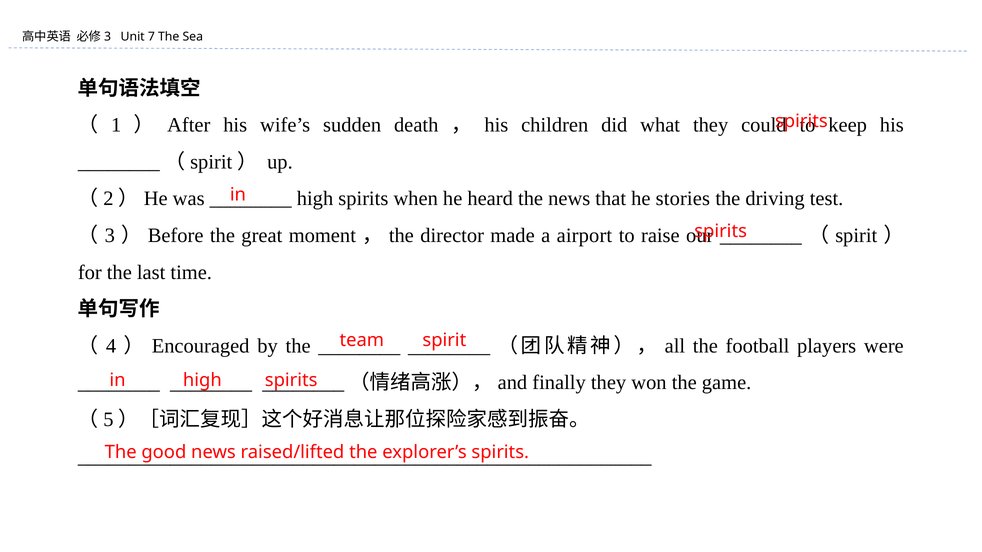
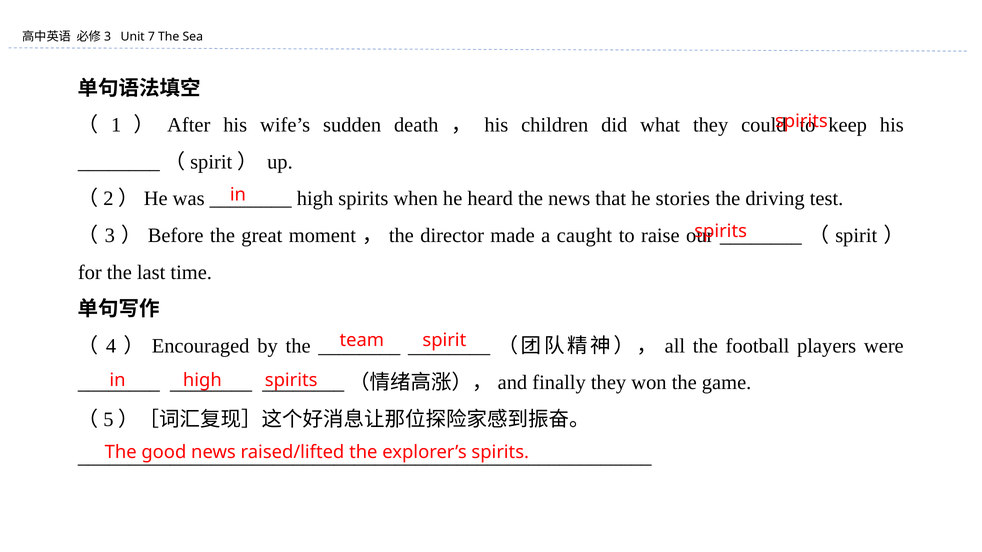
airport: airport -> caught
